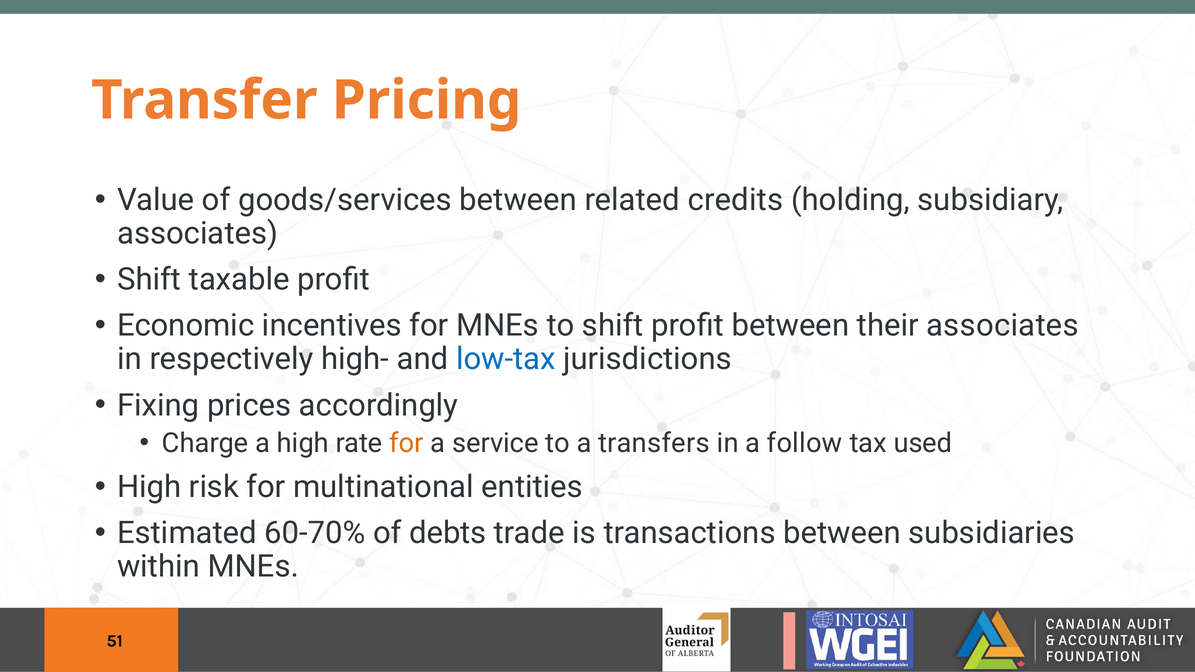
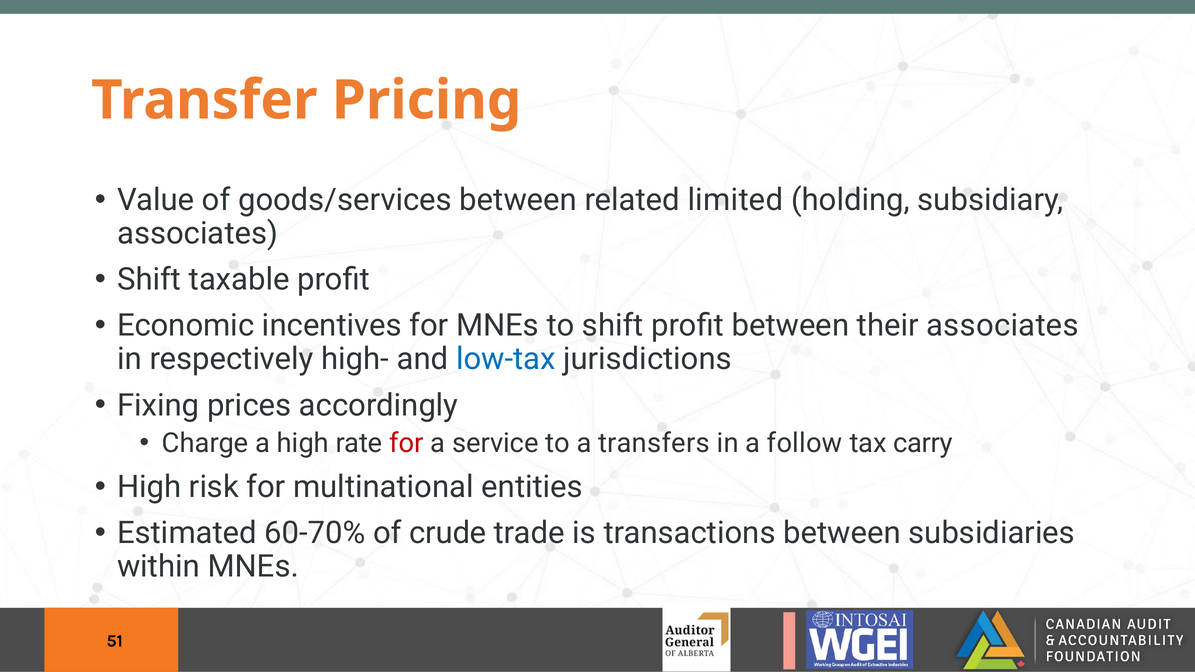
credits: credits -> limited
for at (407, 443) colour: orange -> red
used: used -> carry
debts: debts -> crude
